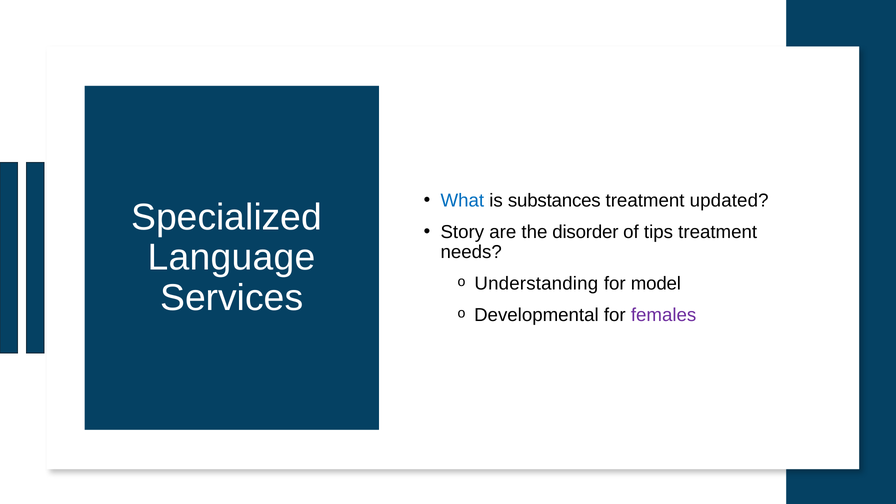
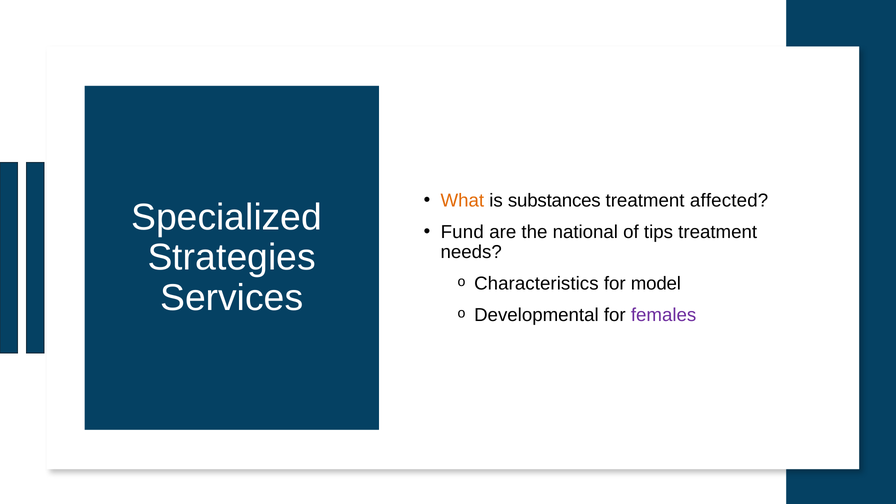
What colour: blue -> orange
updated: updated -> affected
Story: Story -> Fund
disorder: disorder -> national
Language: Language -> Strategies
Understanding: Understanding -> Characteristics
